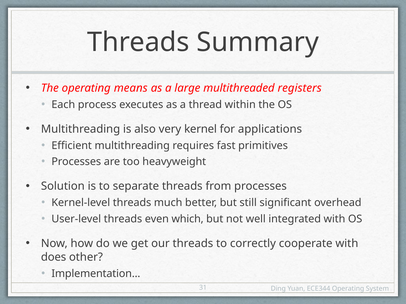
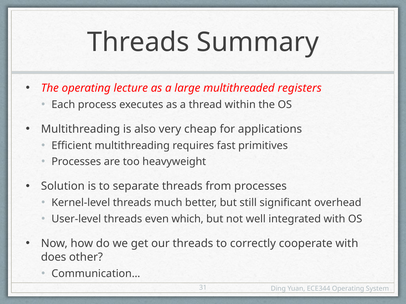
means: means -> lecture
kernel: kernel -> cheap
Implementation…: Implementation… -> Communication…
